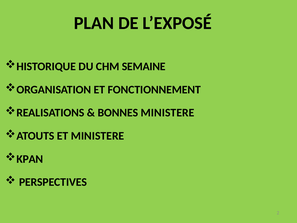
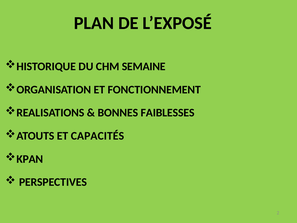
BONNES MINISTERE: MINISTERE -> FAIBLESSES
ET MINISTERE: MINISTERE -> CAPACITÉS
